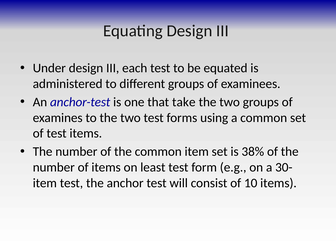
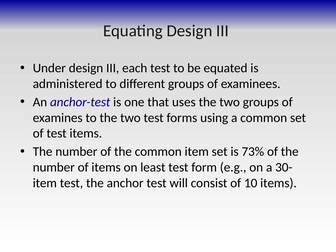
take: take -> uses
38%: 38% -> 73%
